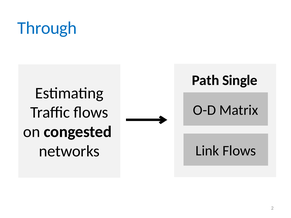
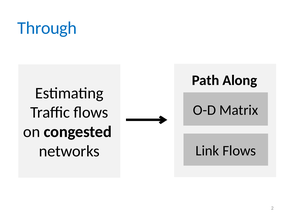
Single: Single -> Along
